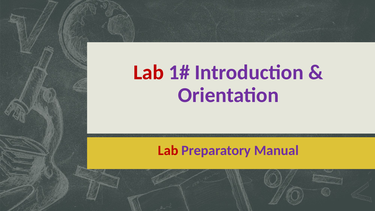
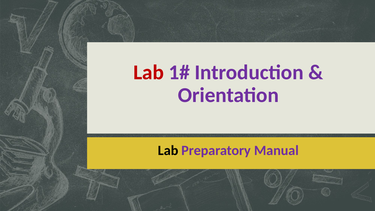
Lab at (168, 150) colour: red -> black
